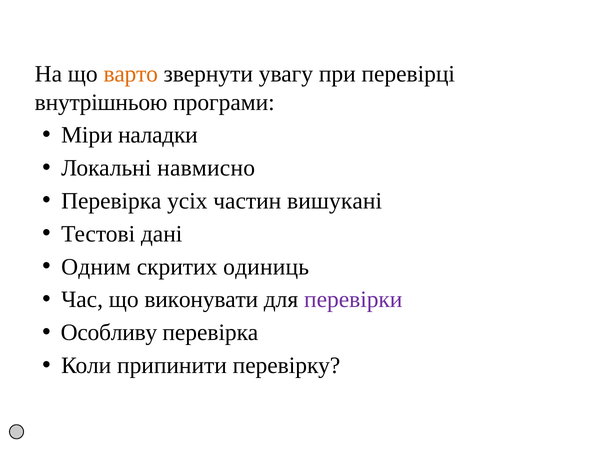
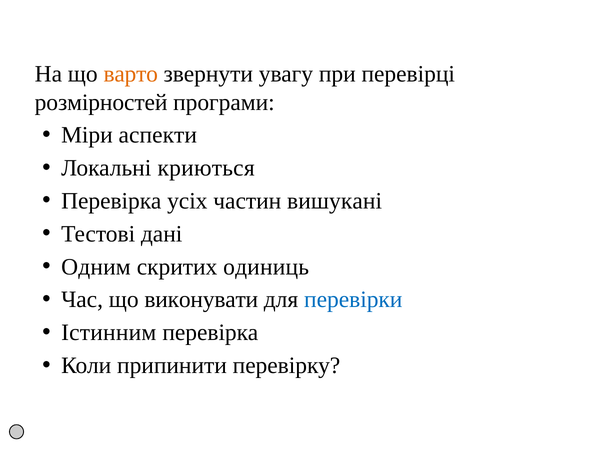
внутрішньою: внутрішньою -> розмірностей
наладки: наладки -> аспекти
навмисно: навмисно -> криються
перевірки colour: purple -> blue
Особливу: Особливу -> Істинним
